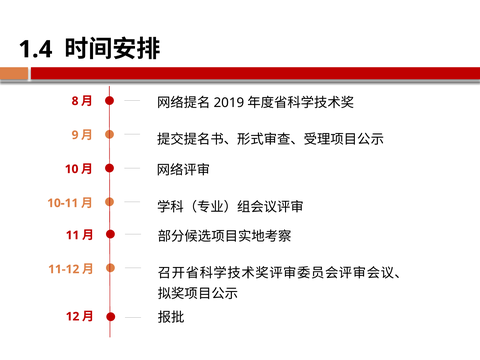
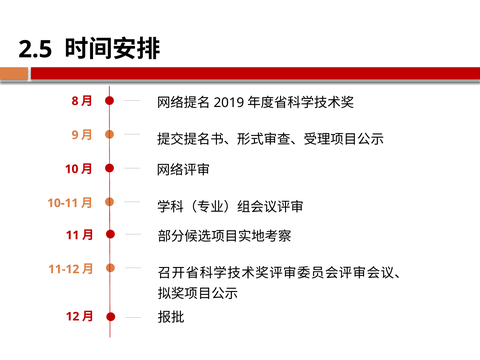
1.4: 1.4 -> 2.5
